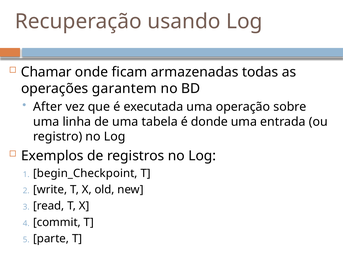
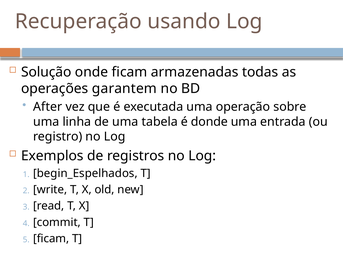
Chamar: Chamar -> Solução
begin_Checkpoint: begin_Checkpoint -> begin_Espelhados
parte at (51, 239): parte -> ficam
